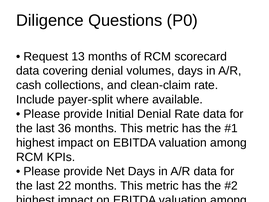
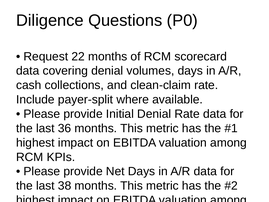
13: 13 -> 22
22: 22 -> 38
